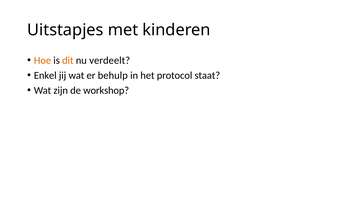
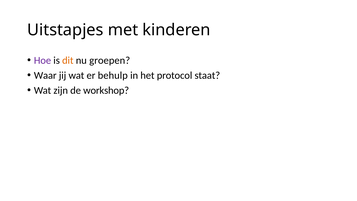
Hoe colour: orange -> purple
verdeelt: verdeelt -> groepen
Enkel: Enkel -> Waar
